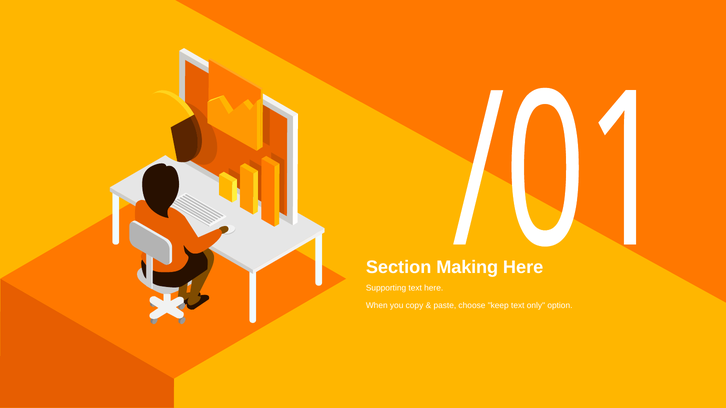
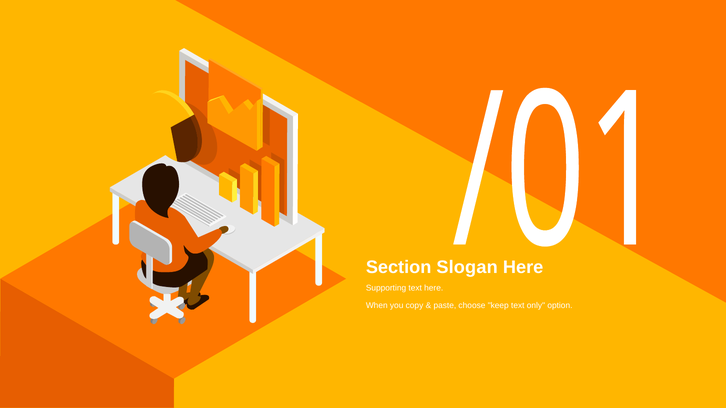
Making: Making -> Slogan
